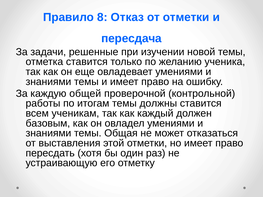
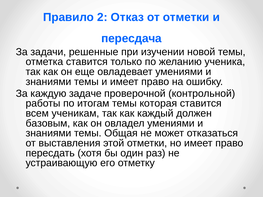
8: 8 -> 2
общей: общей -> задаче
должны: должны -> которая
